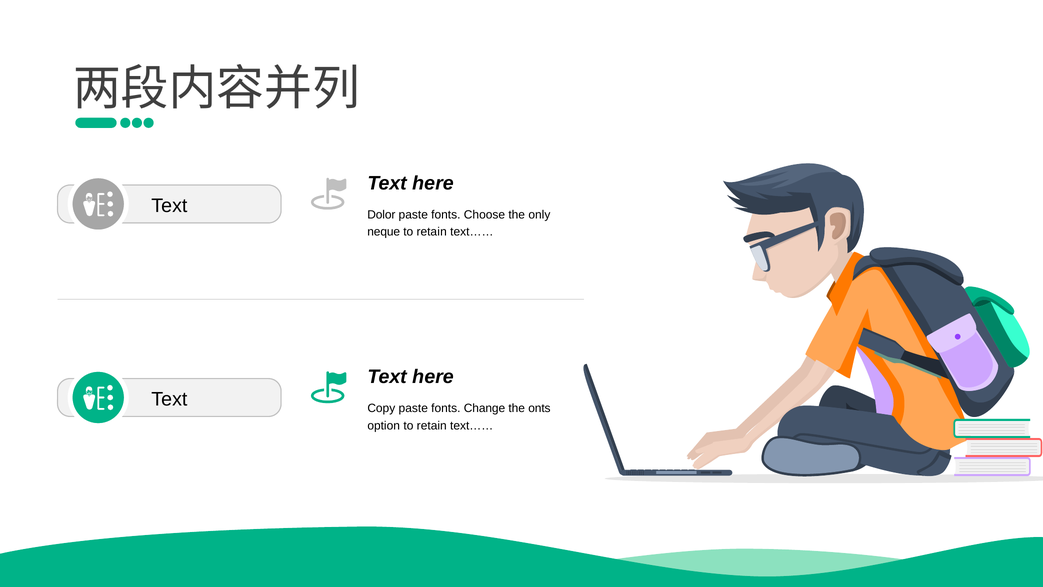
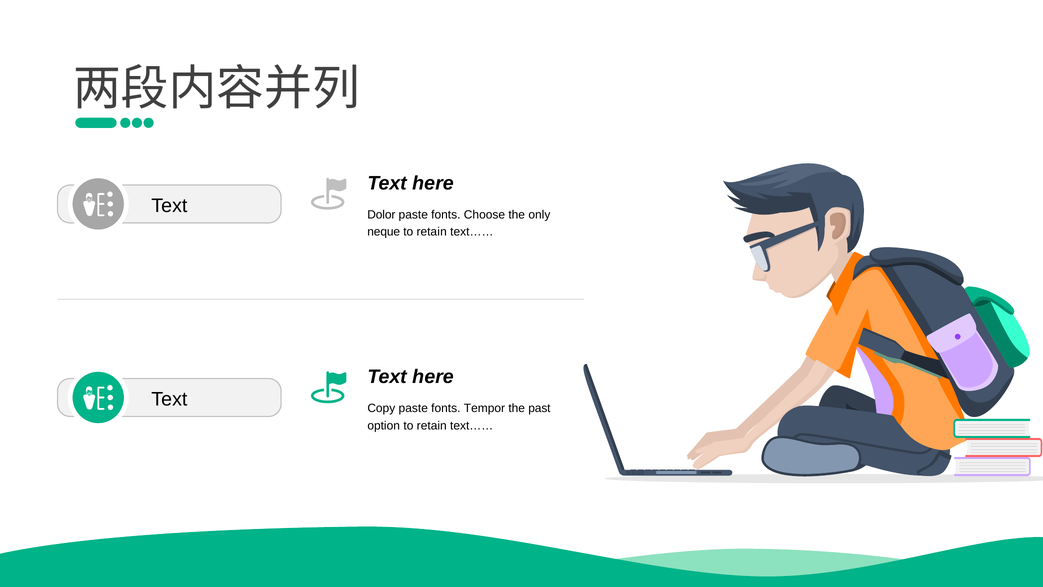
Change: Change -> Tempor
onts: onts -> past
